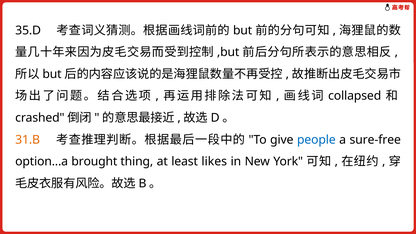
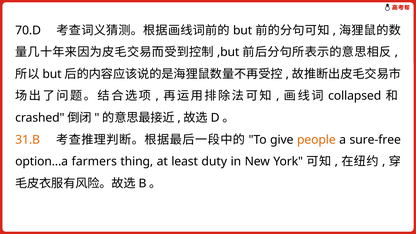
35.D: 35.D -> 70.D
people colour: blue -> orange
brought: brought -> farmers
likes: likes -> duty
